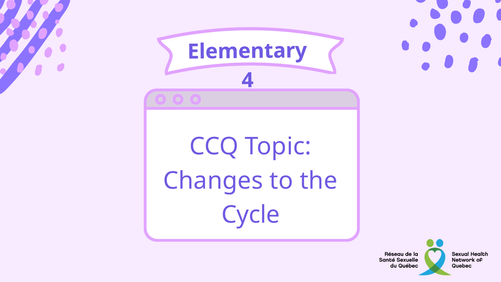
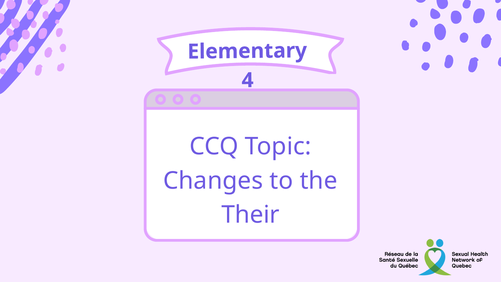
Cycle: Cycle -> Their
